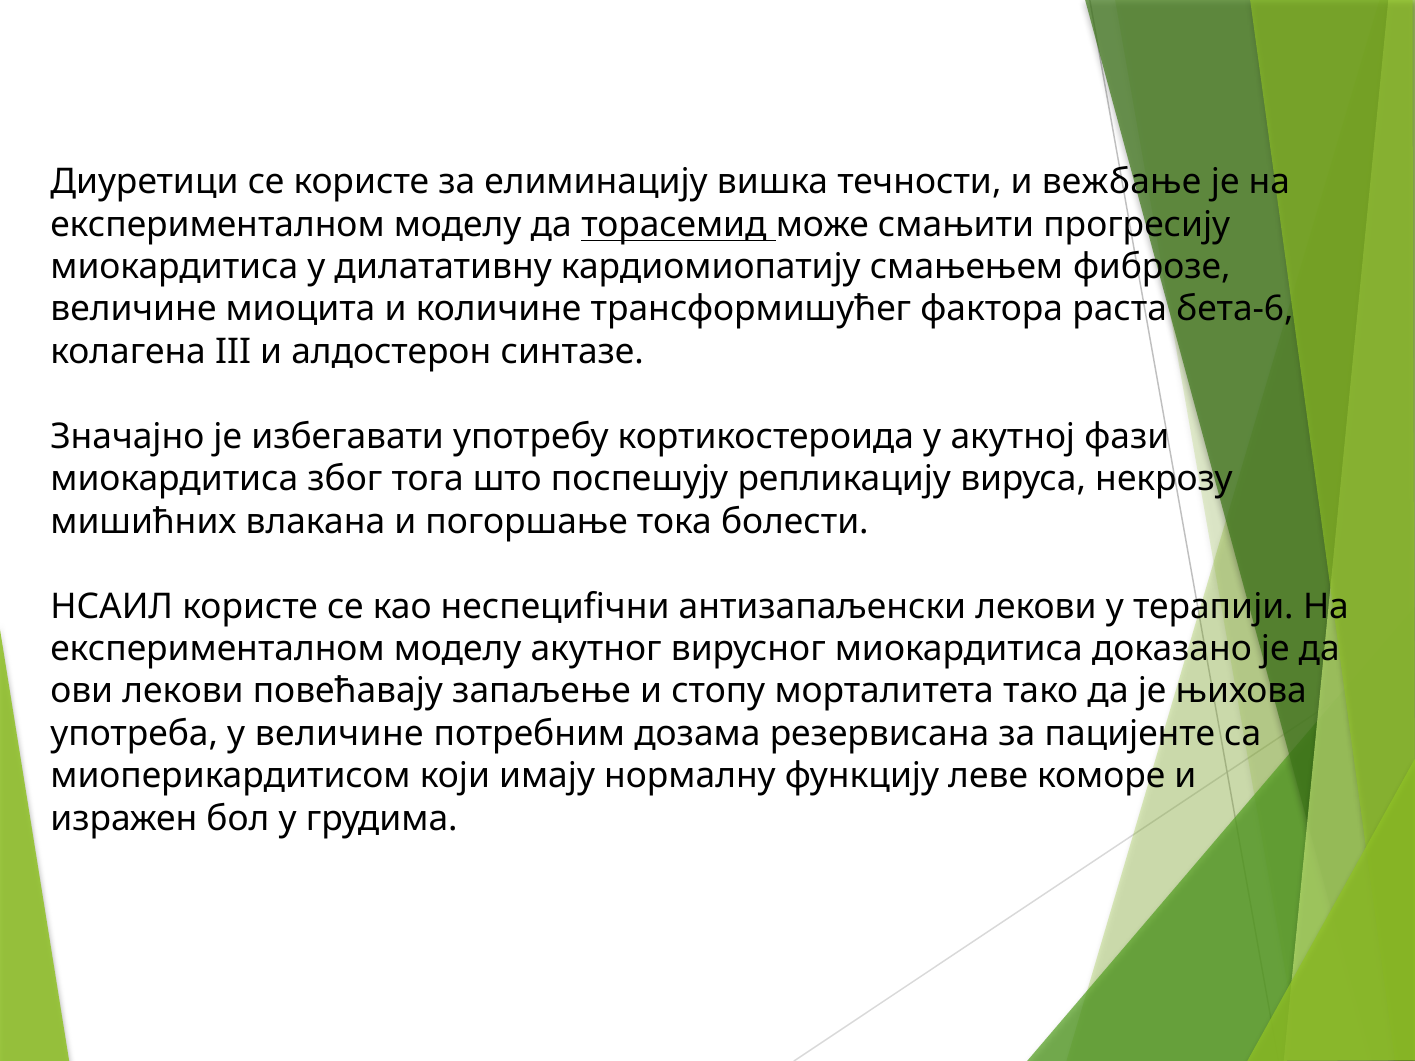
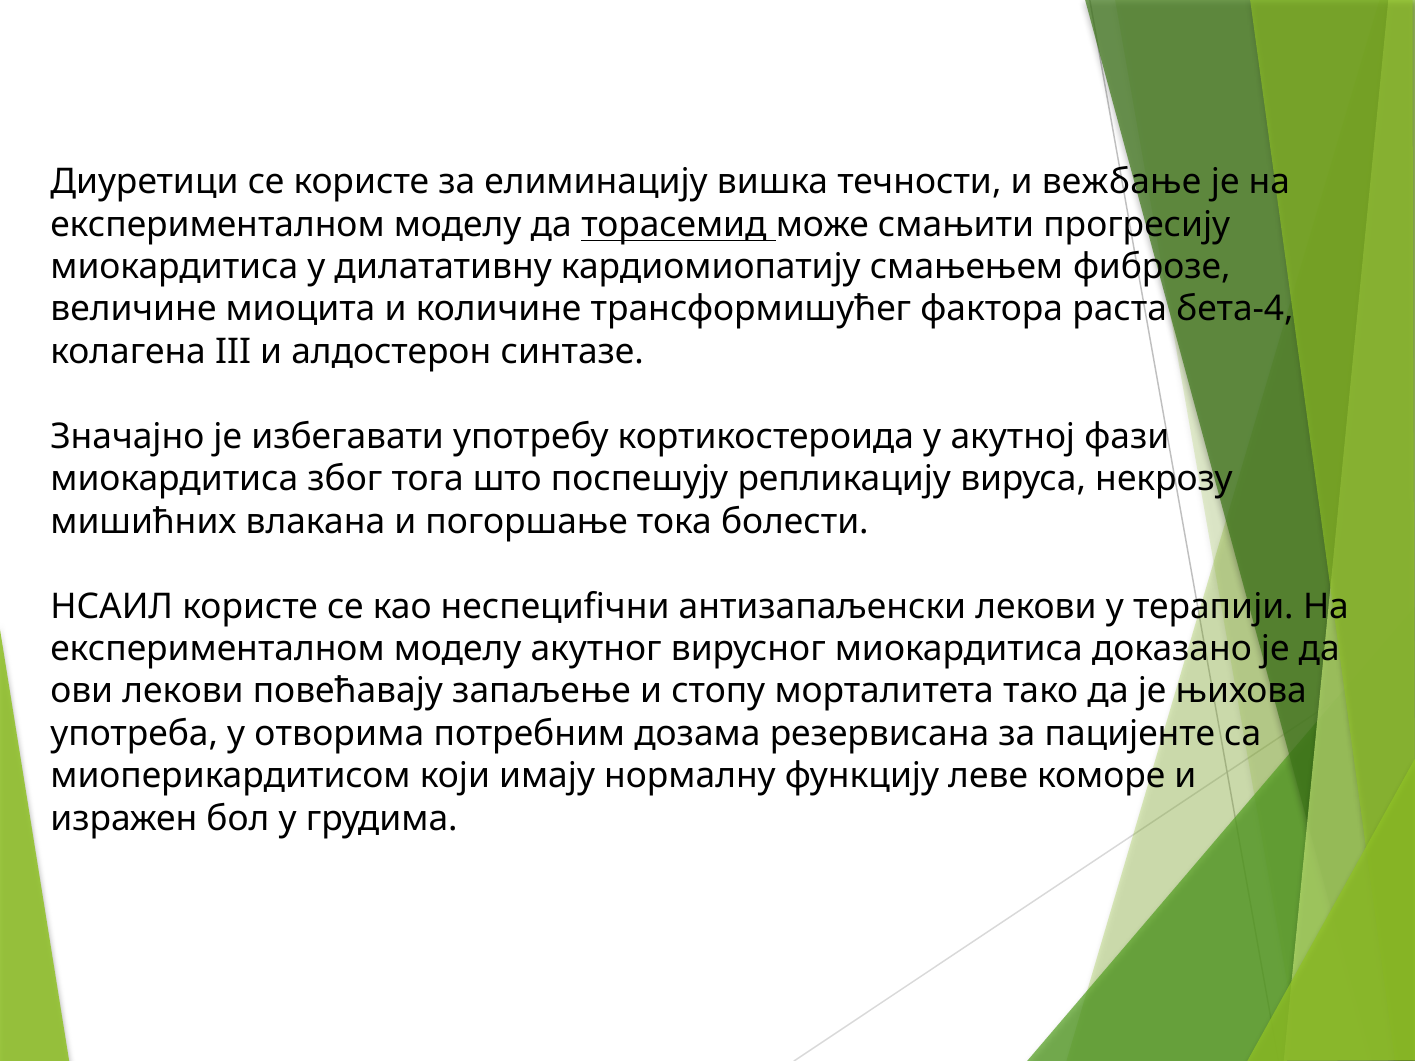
бета-6: бета-6 -> бета-4
у величине: величине -> отворима
